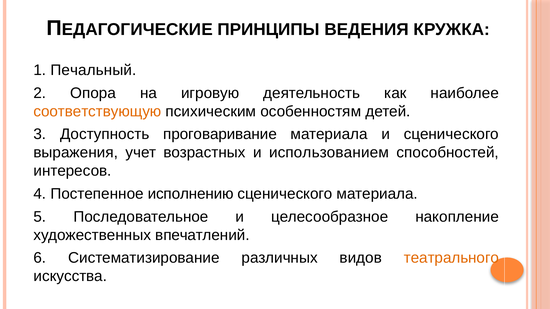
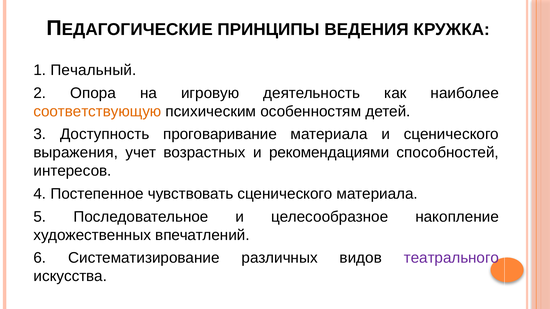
использованием: использованием -> рекомендациями
исполнению: исполнению -> чувствовать
театрального colour: orange -> purple
